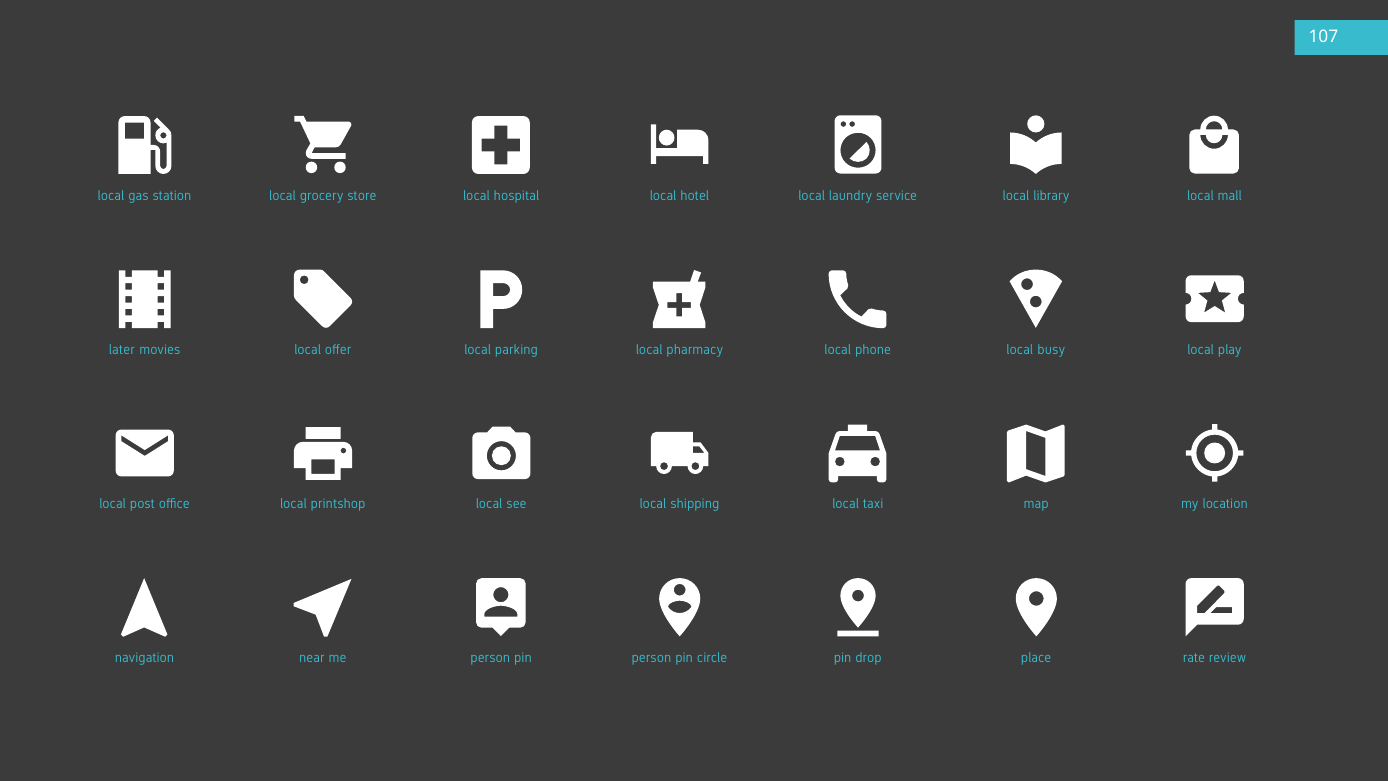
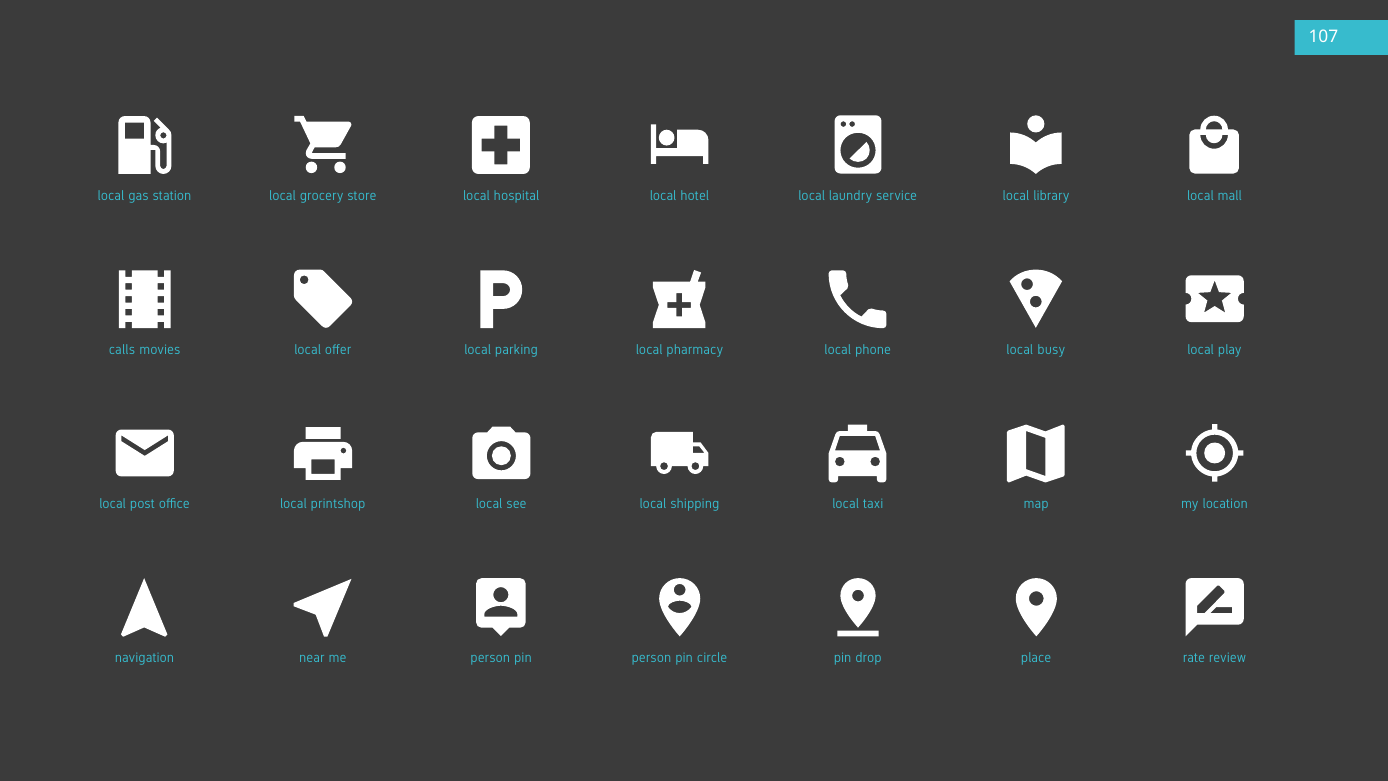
later: later -> calls
